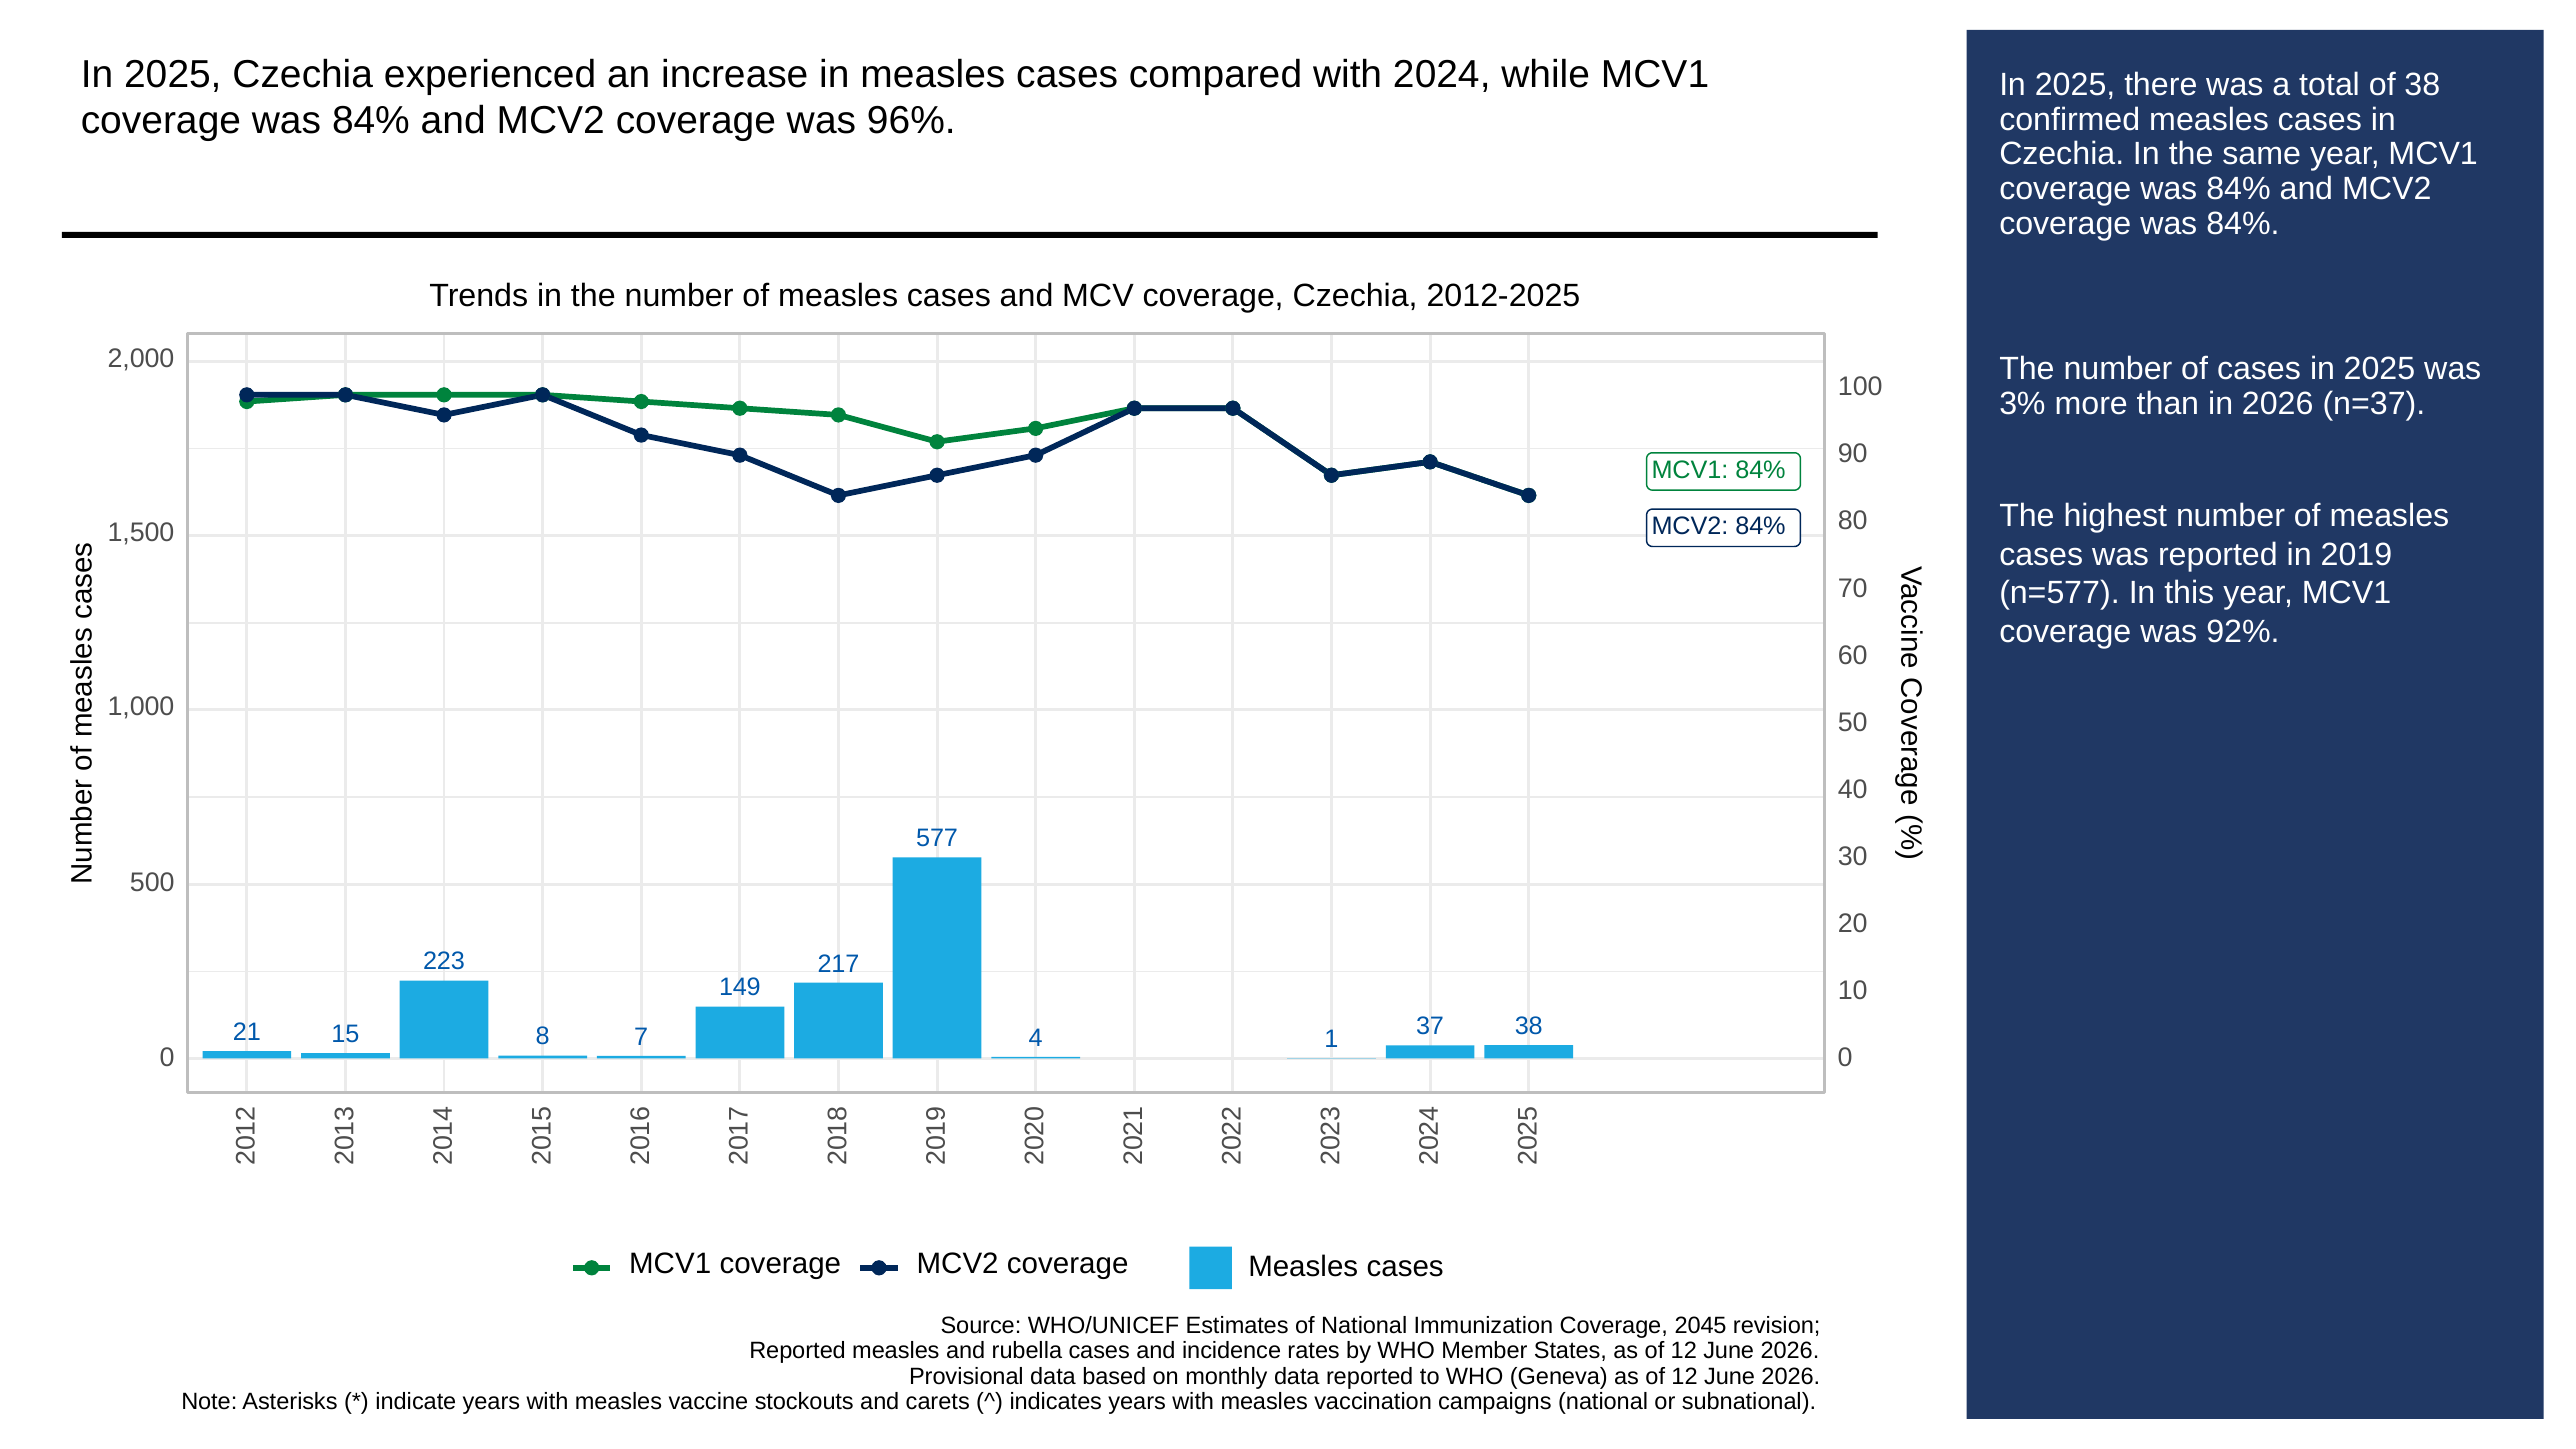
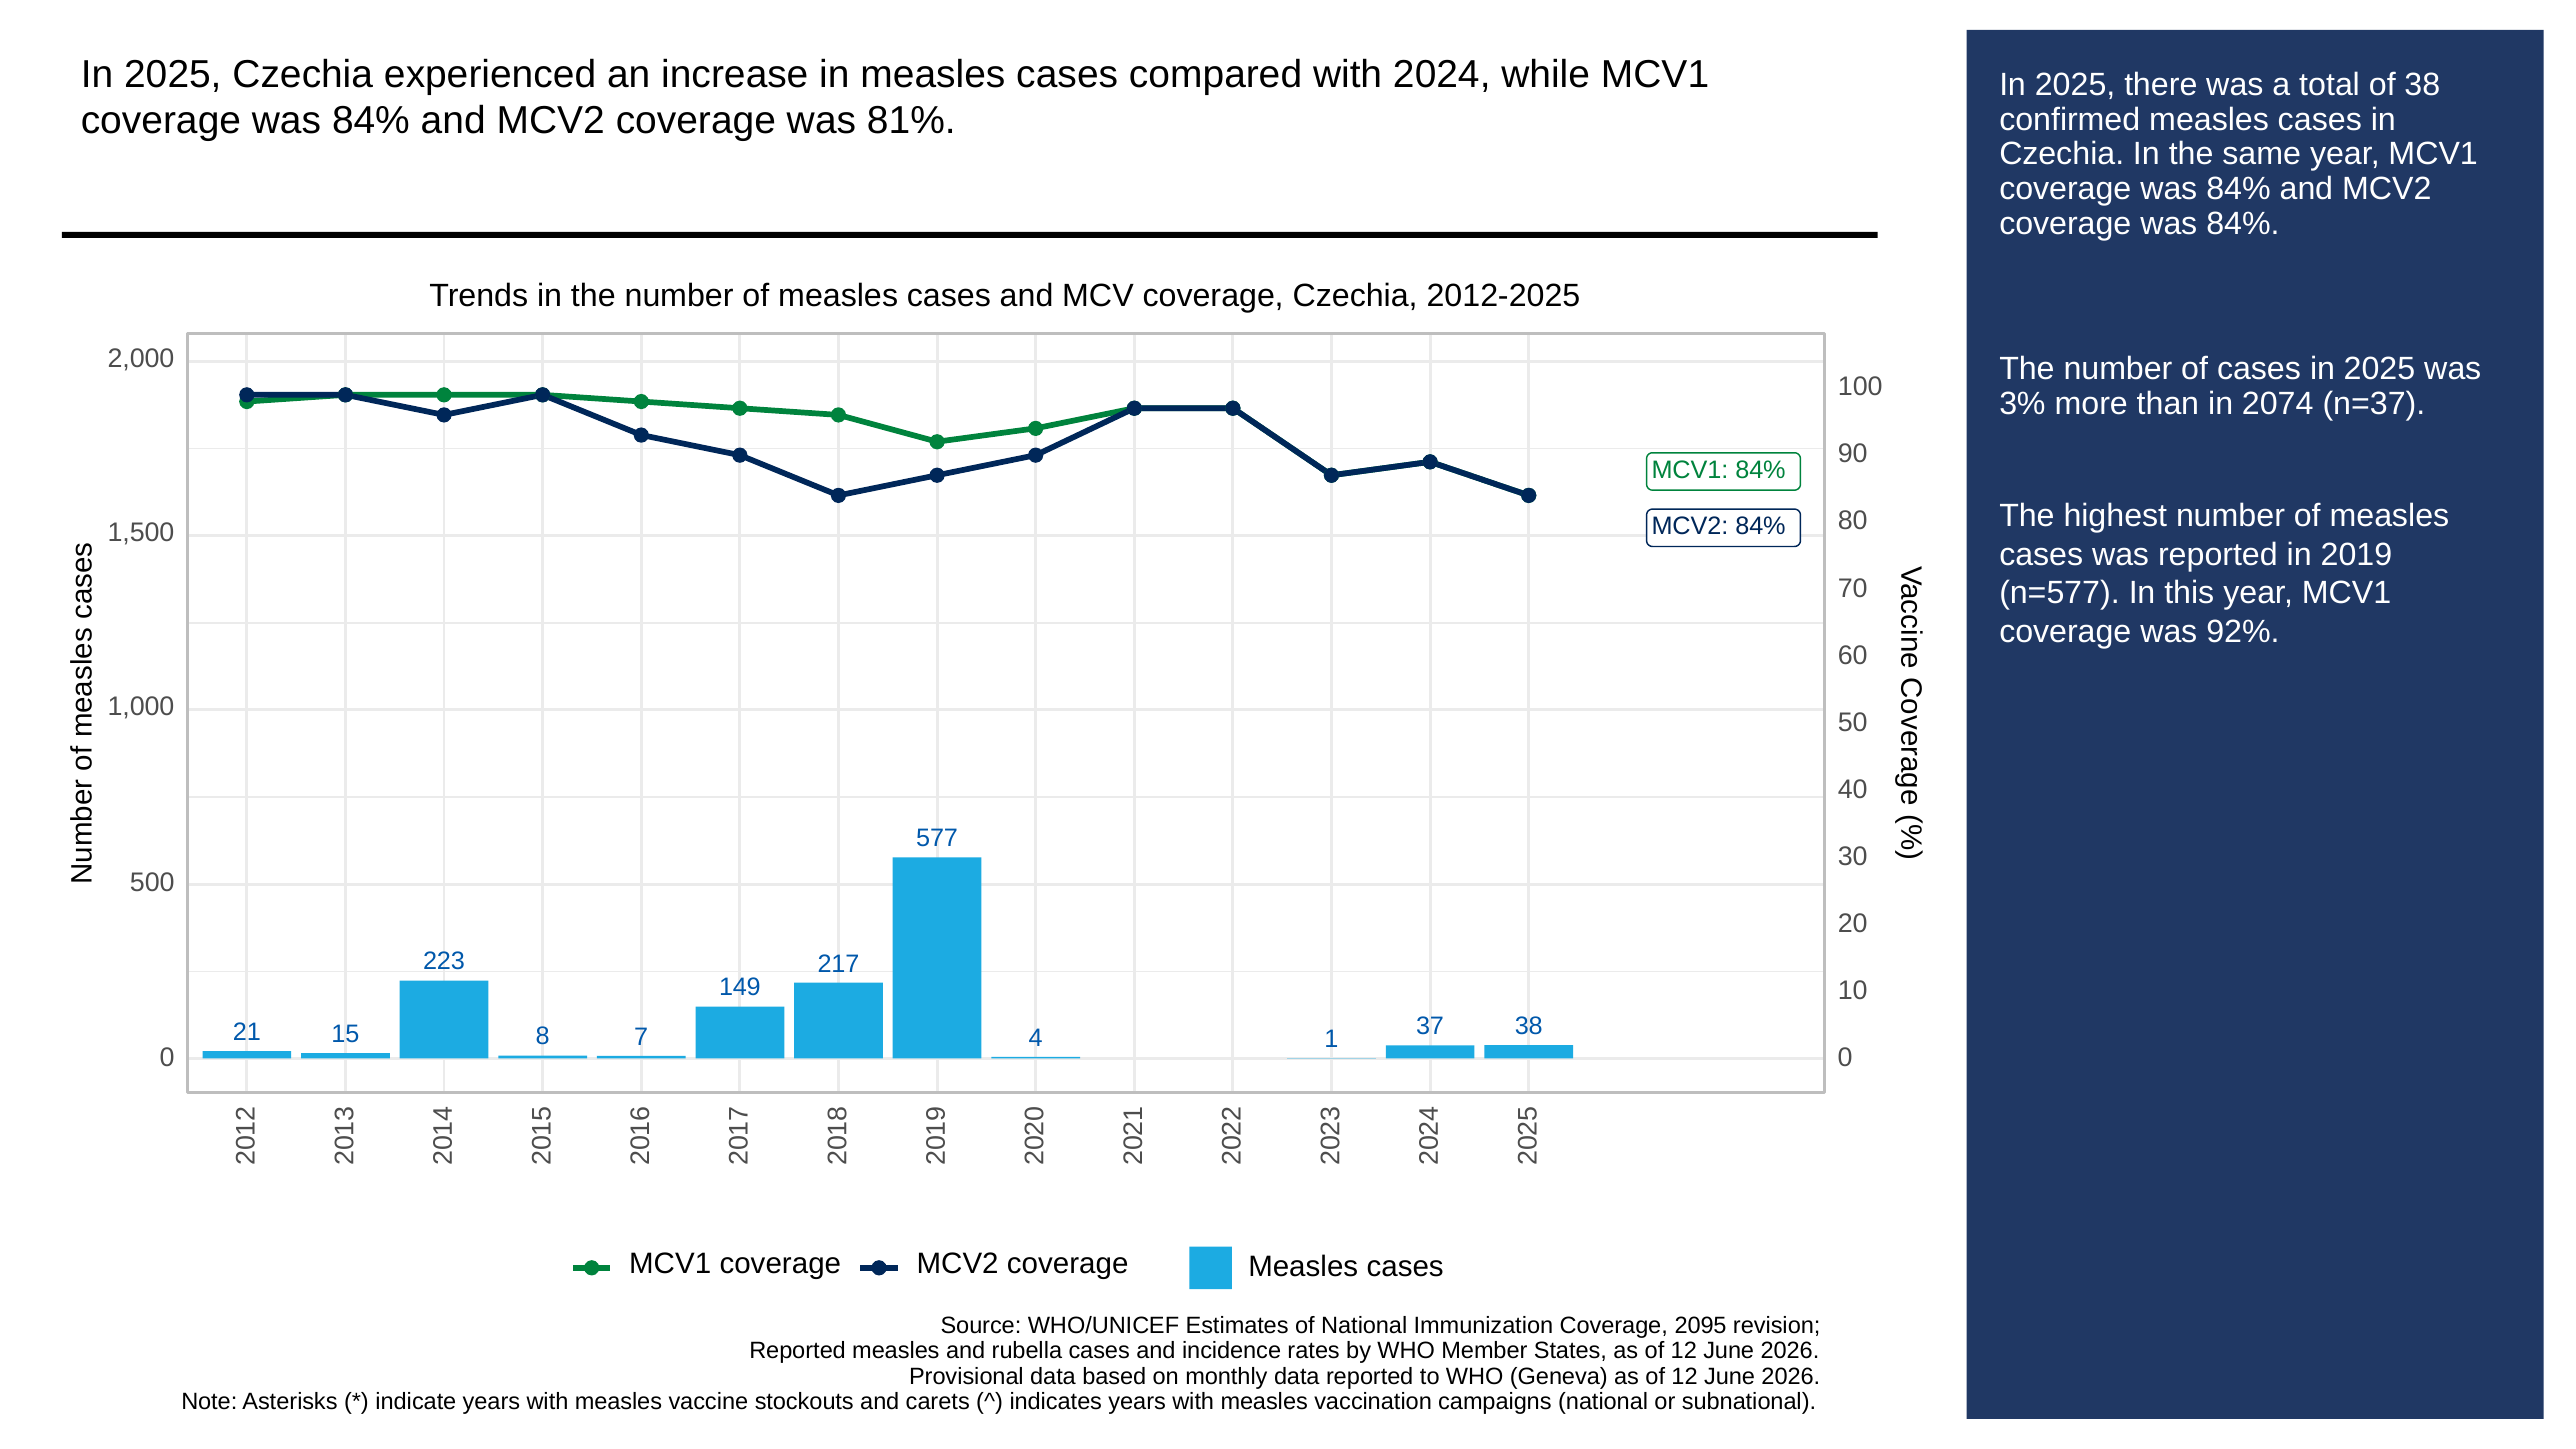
96%: 96% -> 81%
in 2026: 2026 -> 2074
2045: 2045 -> 2095
